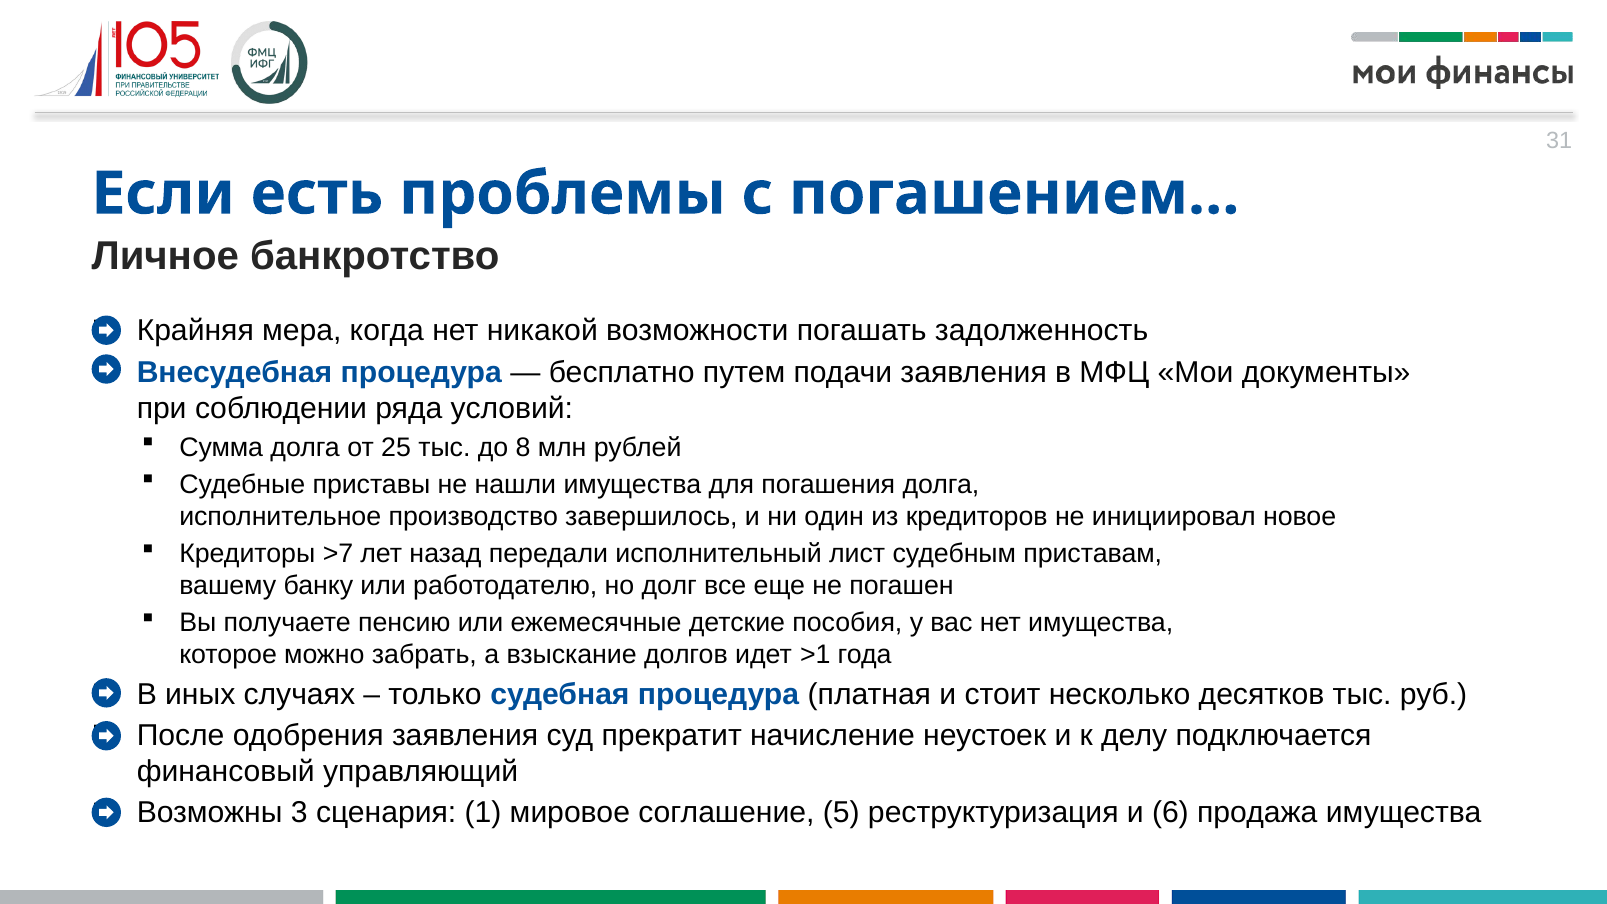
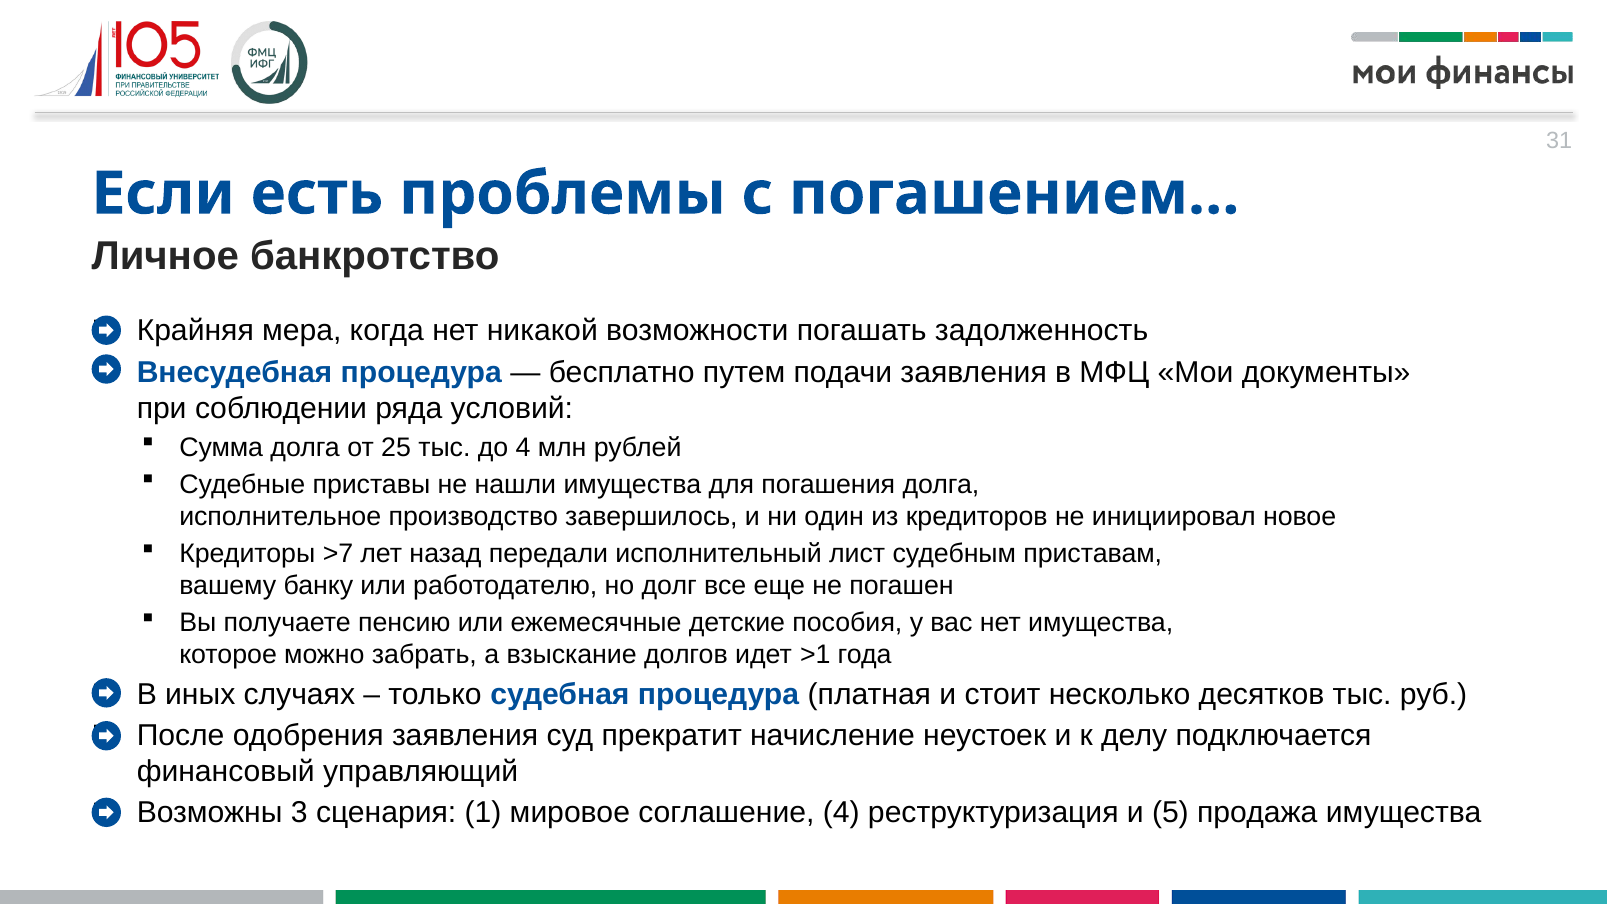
до 8: 8 -> 4
соглашение 5: 5 -> 4
6: 6 -> 5
